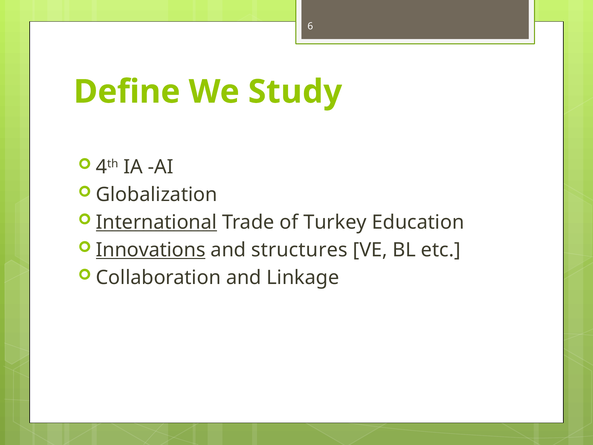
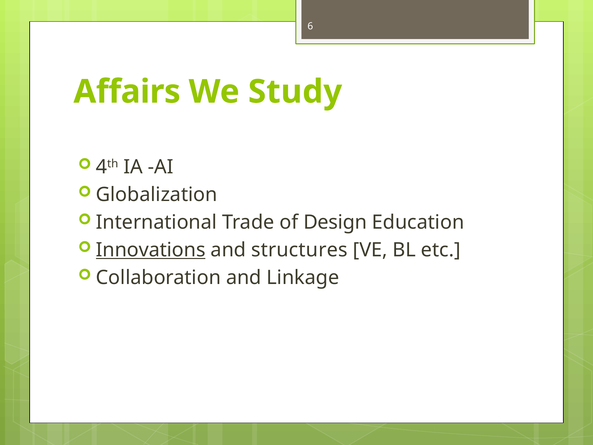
Define: Define -> Affairs
International underline: present -> none
Turkey: Turkey -> Design
